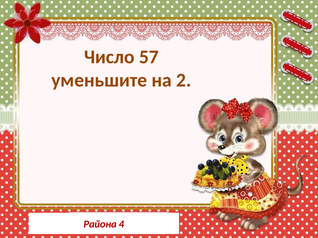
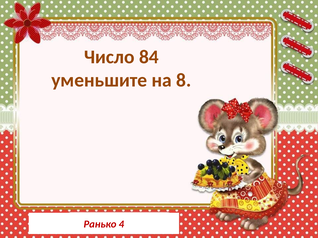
57: 57 -> 84
2: 2 -> 8
Района: Района -> Ранько
